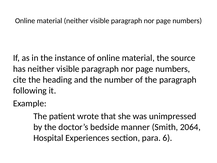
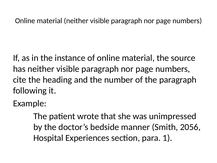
2064: 2064 -> 2056
6: 6 -> 1
